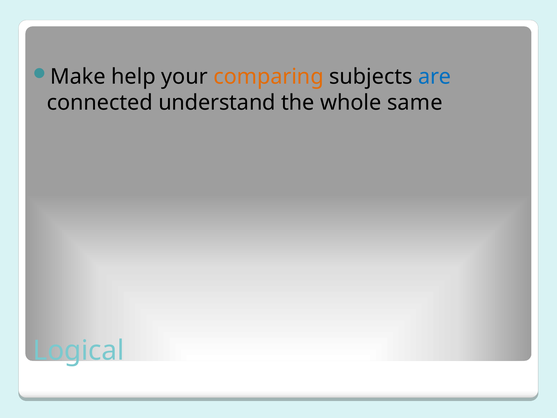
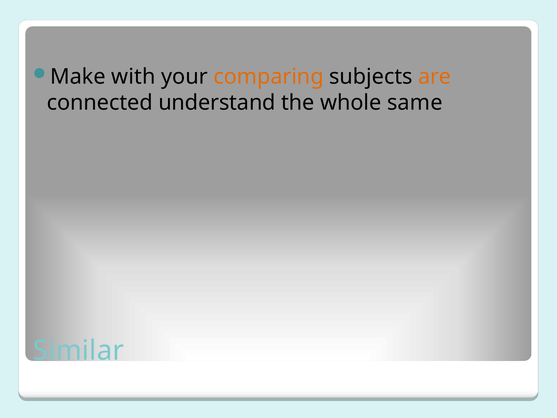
help: help -> with
are colour: blue -> orange
Logical: Logical -> Similar
